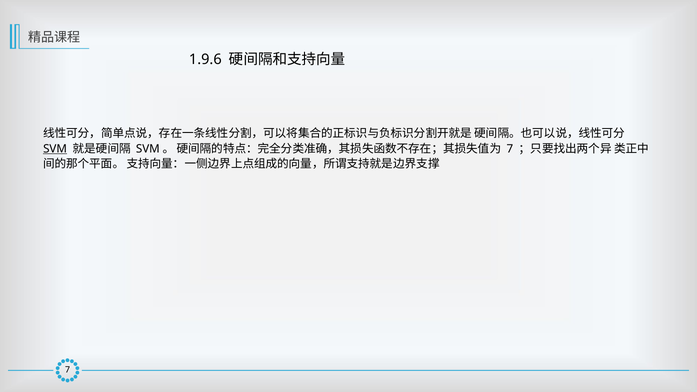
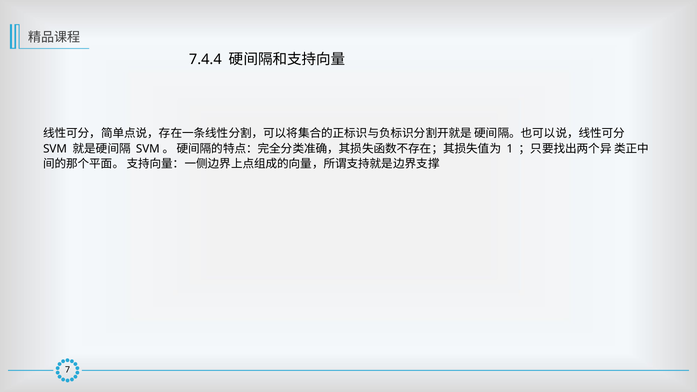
1.9.6: 1.9.6 -> 7.4.4
SVM underline: present -> none
7 at (510, 149): 7 -> 1
